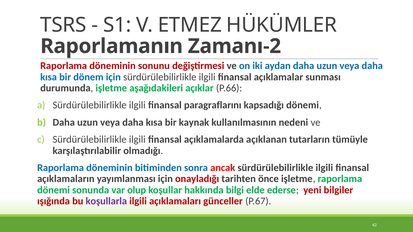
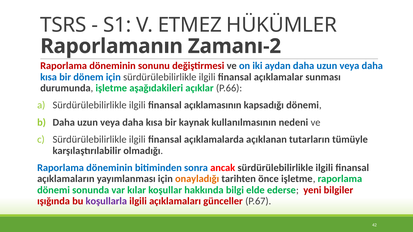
paragraflarını: paragraflarını -> açıklamasının
onayladığı colour: red -> orange
olup: olup -> kılar
